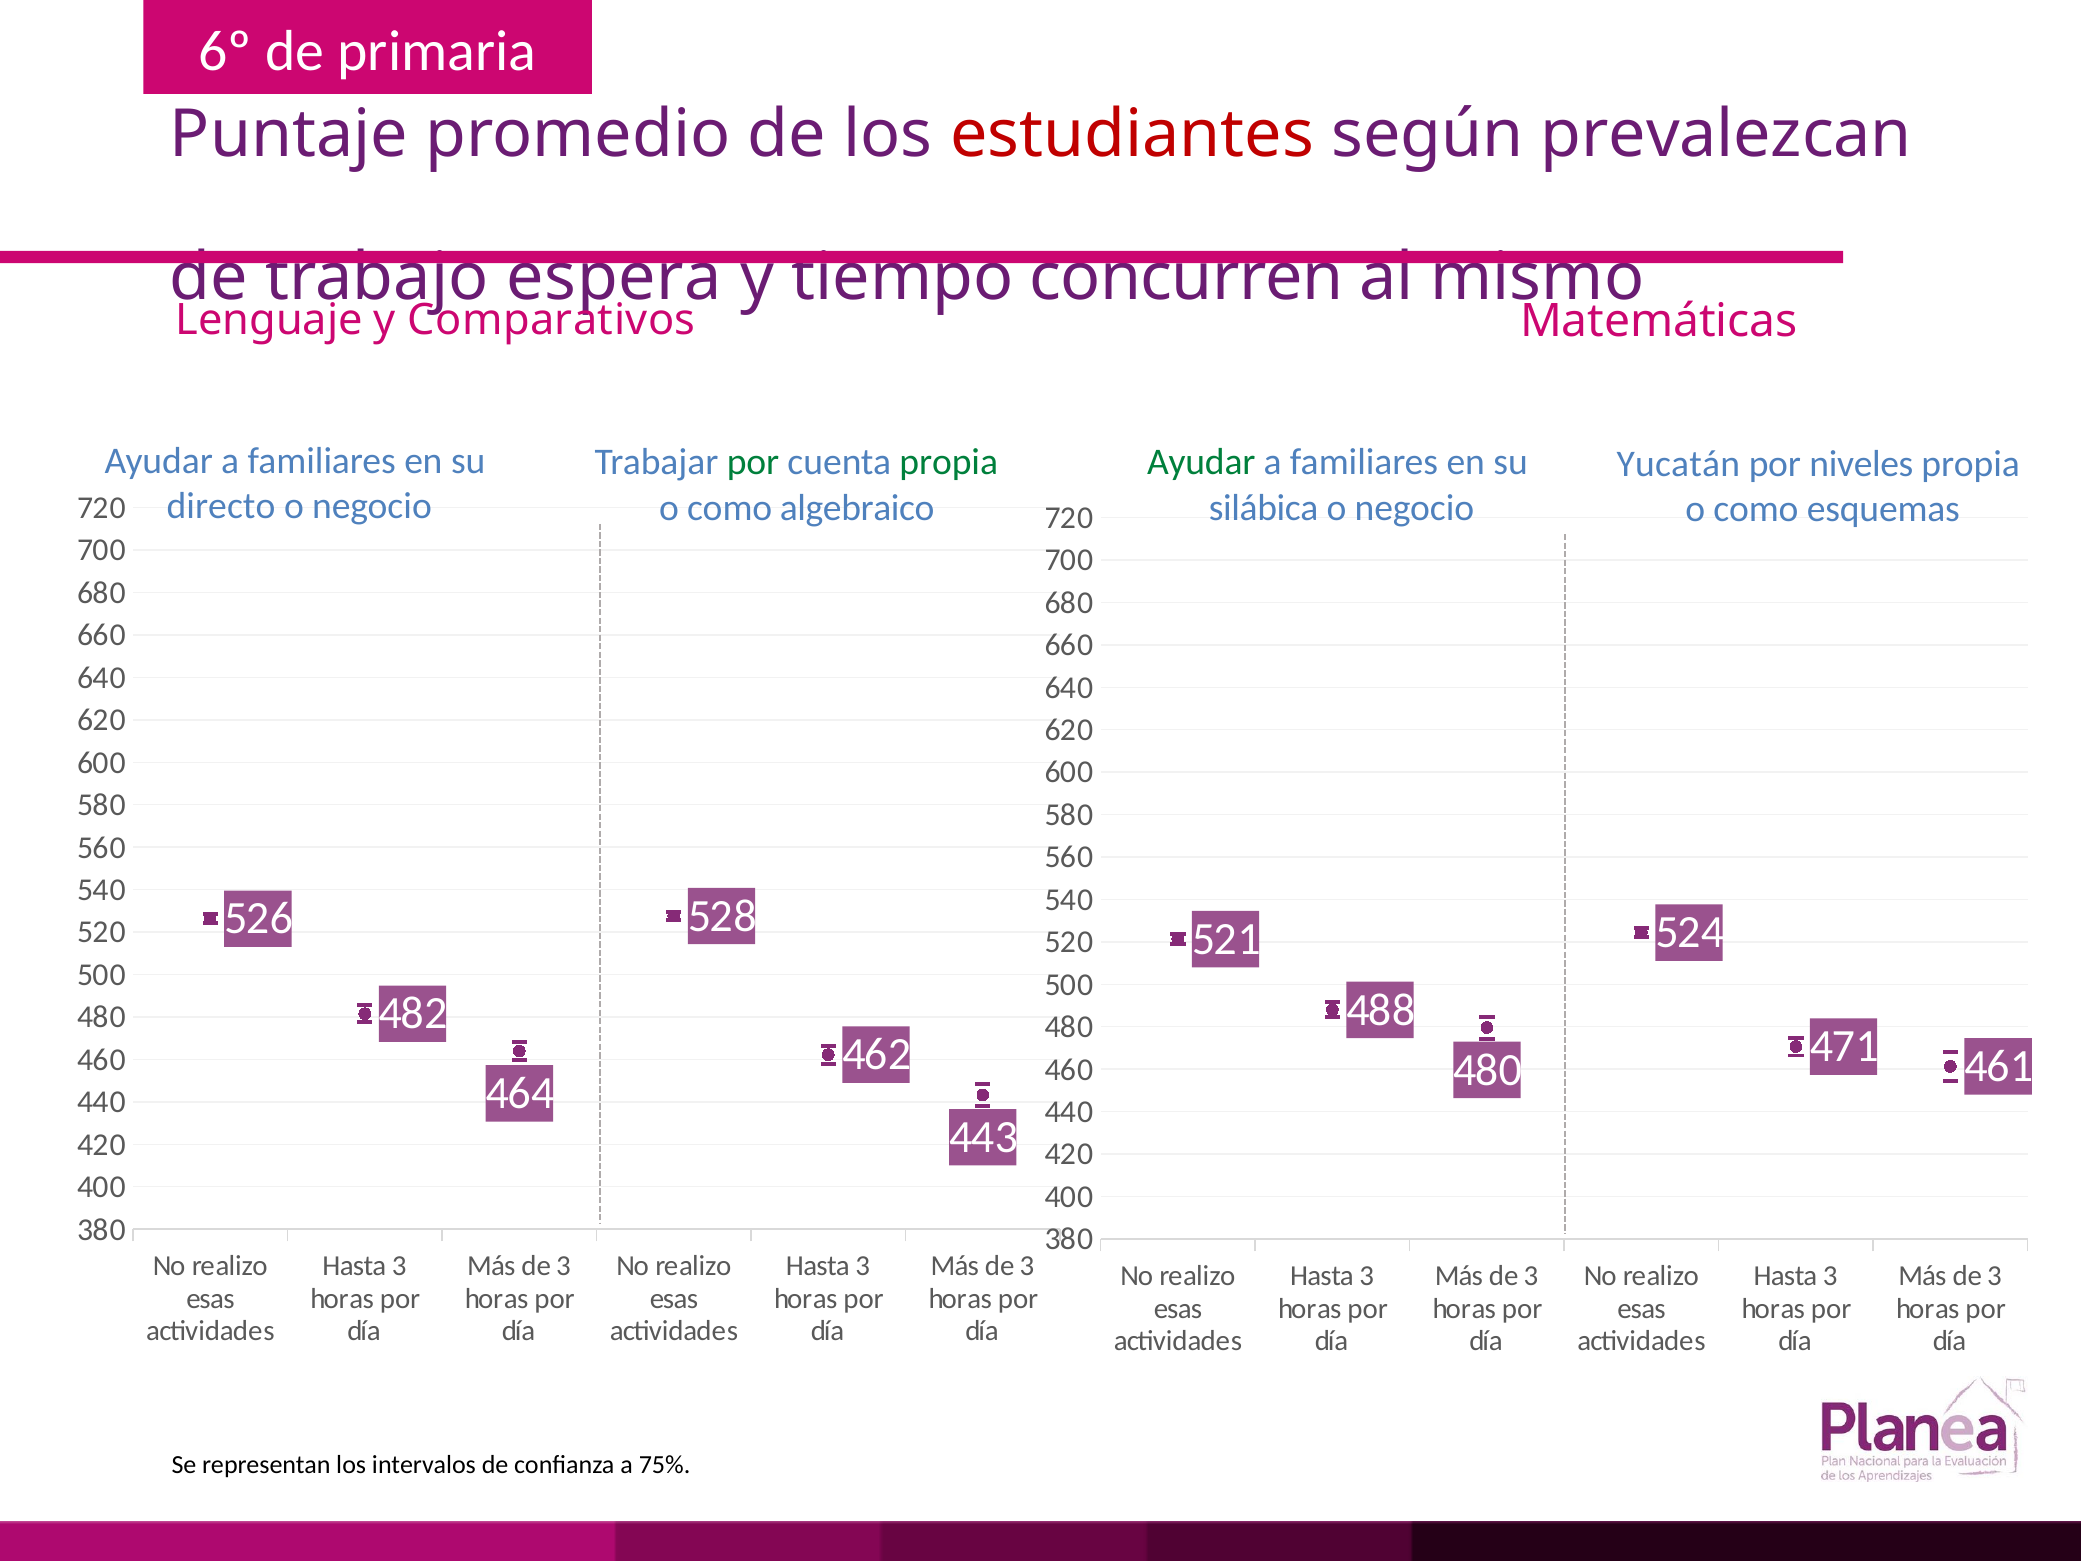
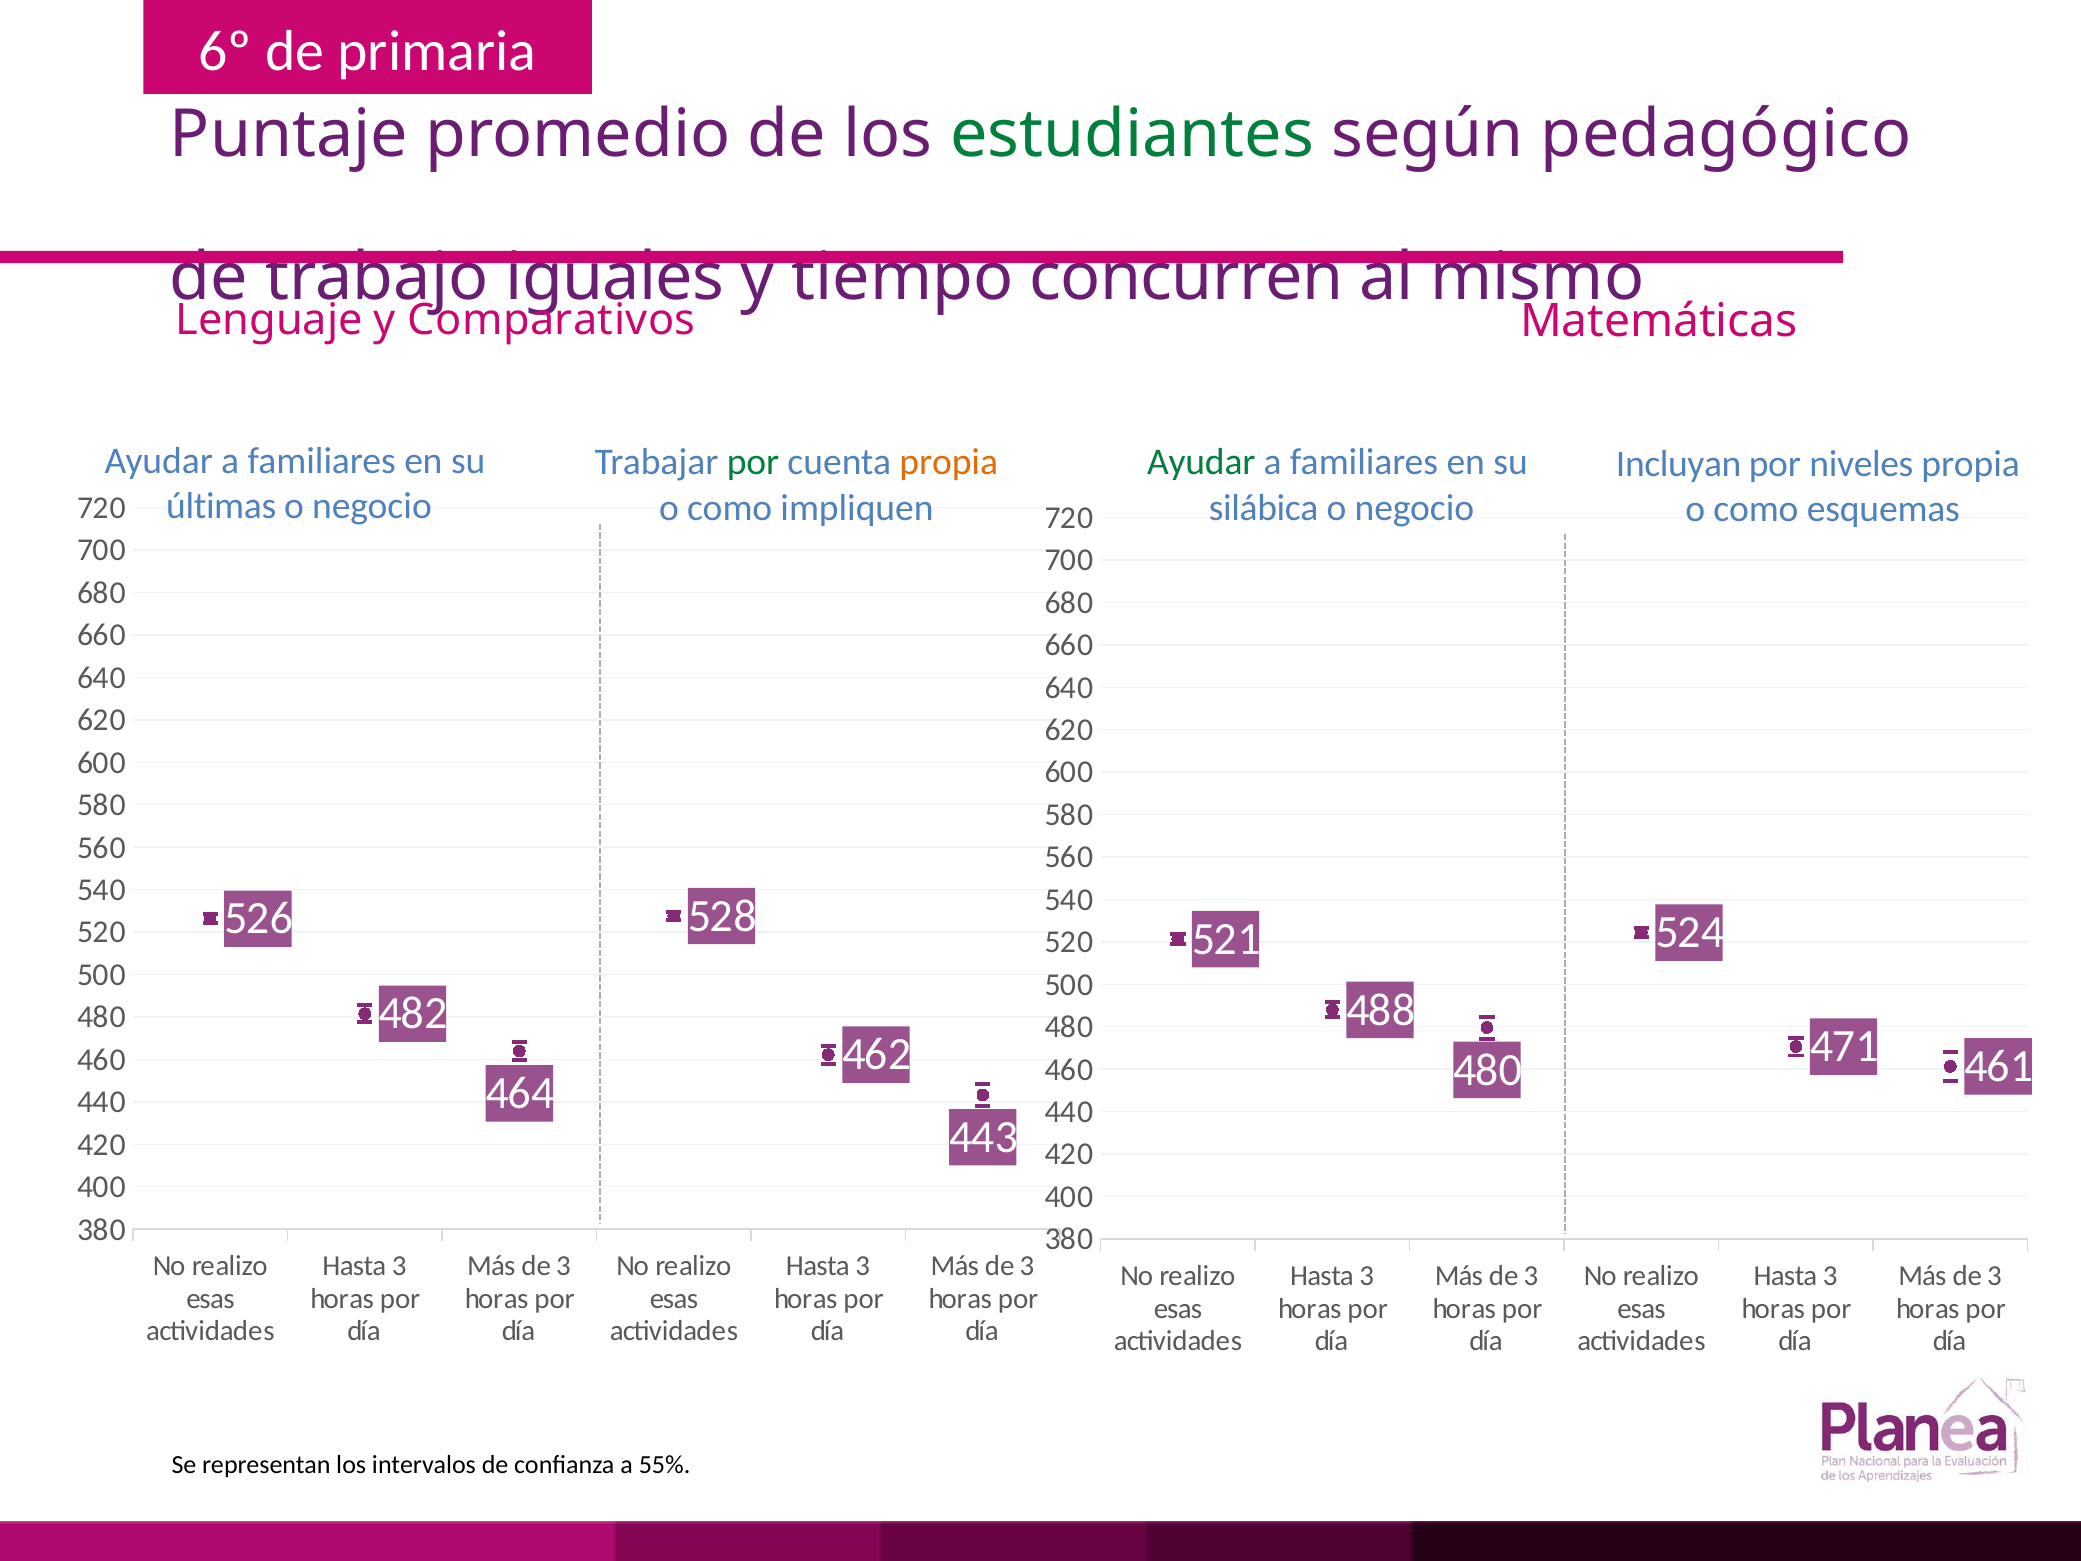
estudiantes colour: red -> green
prevalezcan: prevalezcan -> pedagógico
espera: espera -> iguales
propia at (949, 462) colour: green -> orange
Yucatán: Yucatán -> Incluyan
directo: directo -> últimas
algebraico: algebraico -> impliquen
75%: 75% -> 55%
